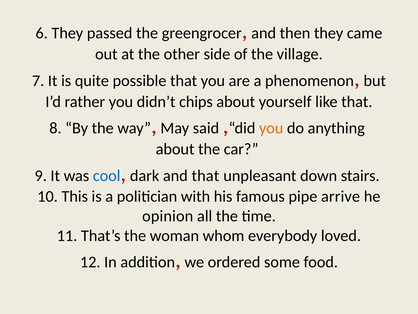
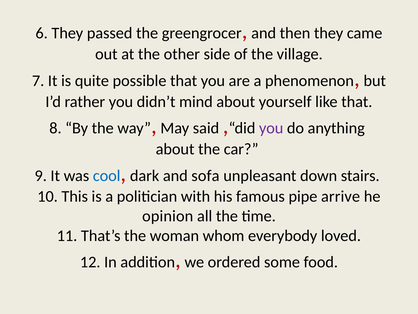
chips: chips -> mind
you at (271, 128) colour: orange -> purple
and that: that -> sofa
